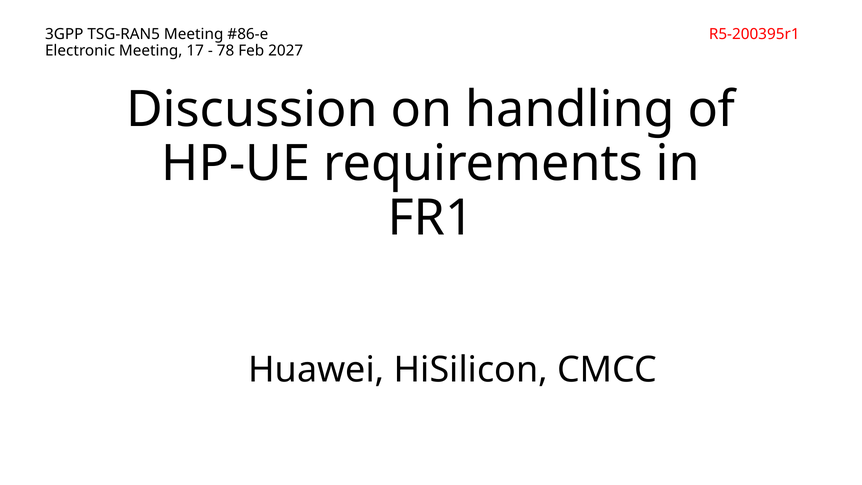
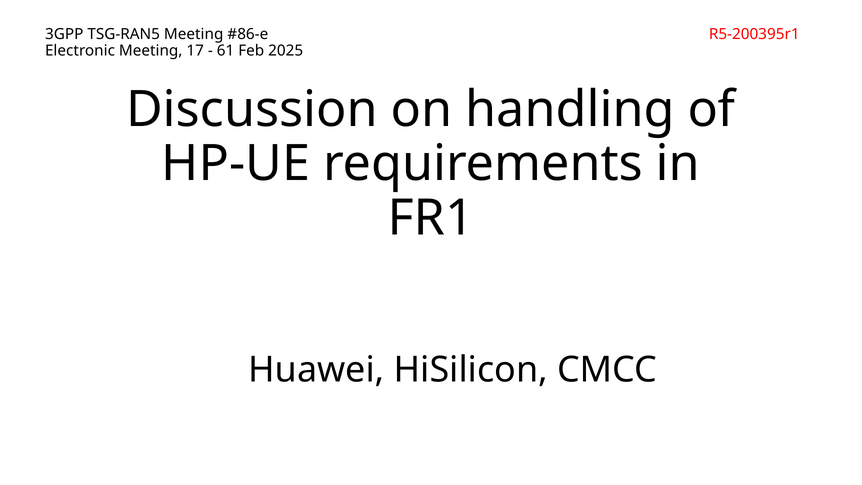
78: 78 -> 61
2027: 2027 -> 2025
